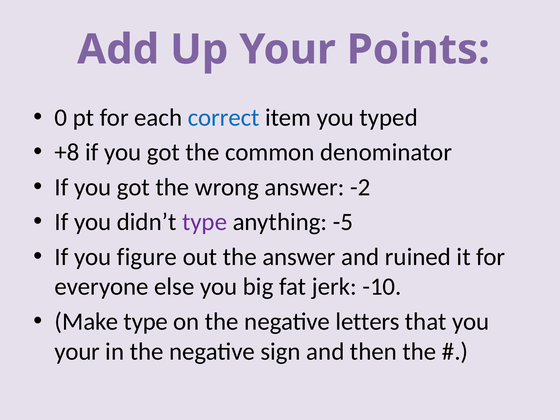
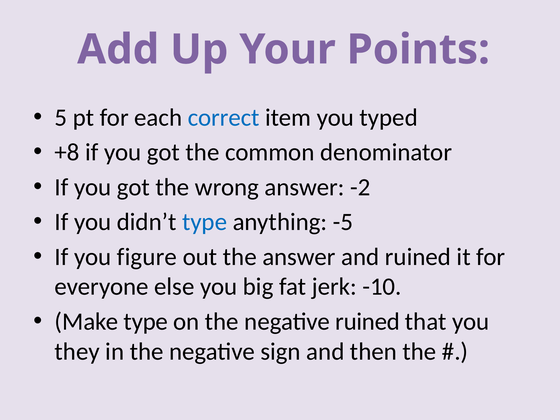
0: 0 -> 5
type at (205, 222) colour: purple -> blue
negative letters: letters -> ruined
your at (77, 352): your -> they
